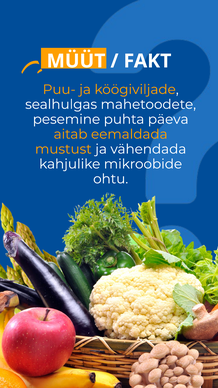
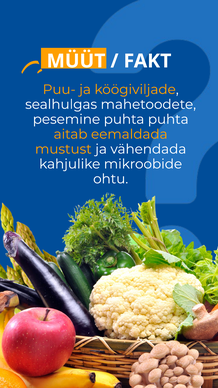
puhta päeva: päeva -> puhta
